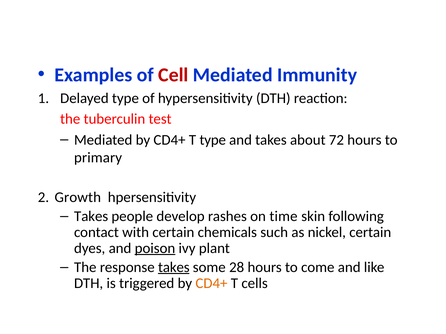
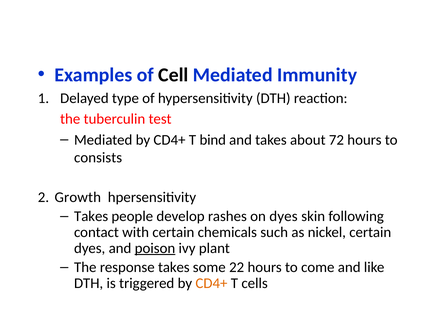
Cell colour: red -> black
T type: type -> bind
primary: primary -> consists
on time: time -> dyes
takes at (174, 268) underline: present -> none
28: 28 -> 22
